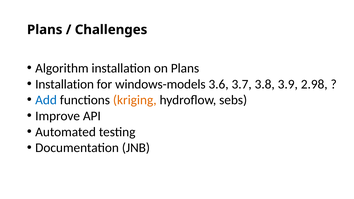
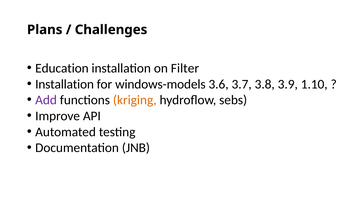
Algorithm: Algorithm -> Education
on Plans: Plans -> Filter
2.98: 2.98 -> 1.10
Add colour: blue -> purple
